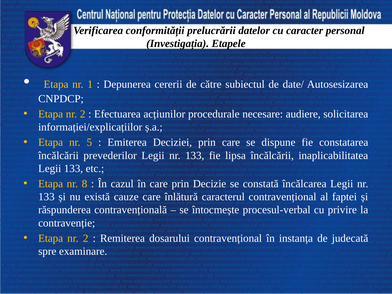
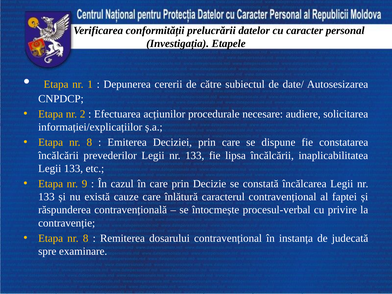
5 at (89, 142): 5 -> 8
8: 8 -> 9
2 at (86, 238): 2 -> 8
